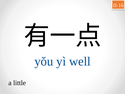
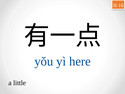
well: well -> here
